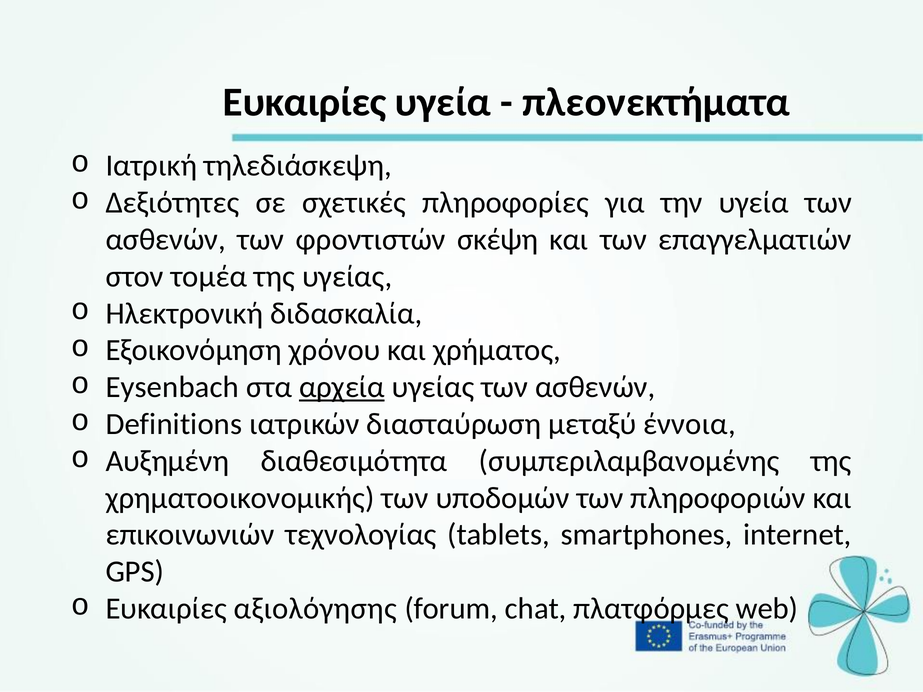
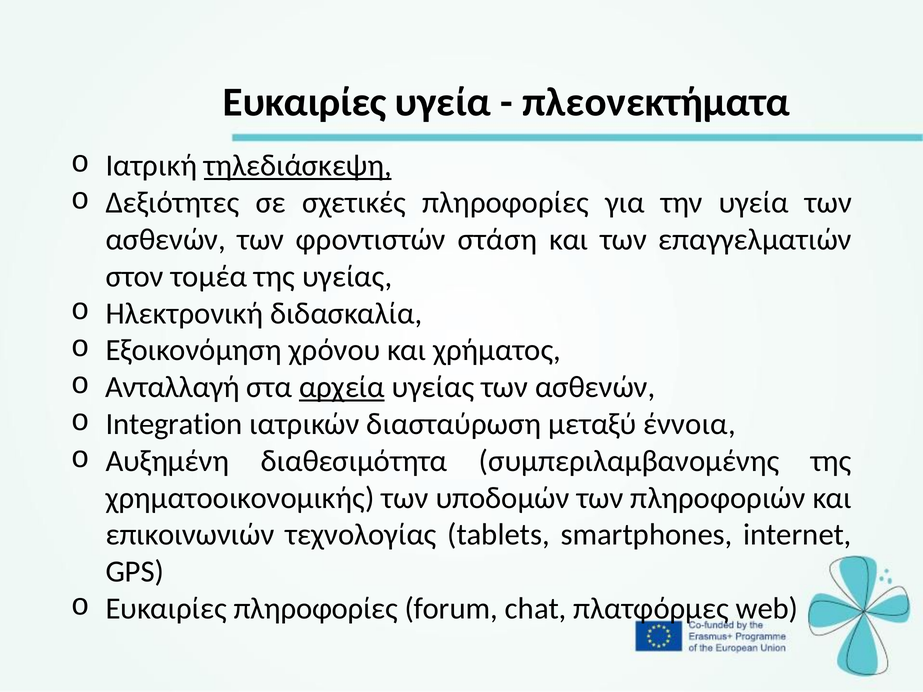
τηλεδιάσκεψη underline: none -> present
σκέψη: σκέψη -> στάση
Eysenbach: Eysenbach -> Ανταλλαγή
Definitions: Definitions -> Integration
Ευκαιρίες αξιολόγησης: αξιολόγησης -> πληροφορίες
